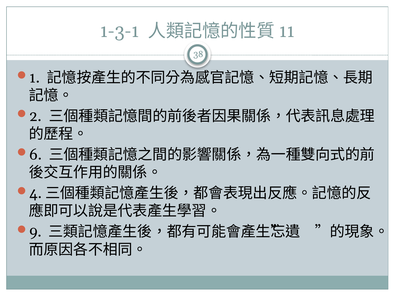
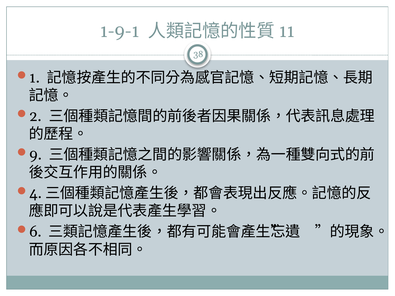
1-3-1: 1-3-1 -> 1-9-1
6: 6 -> 9
9: 9 -> 6
